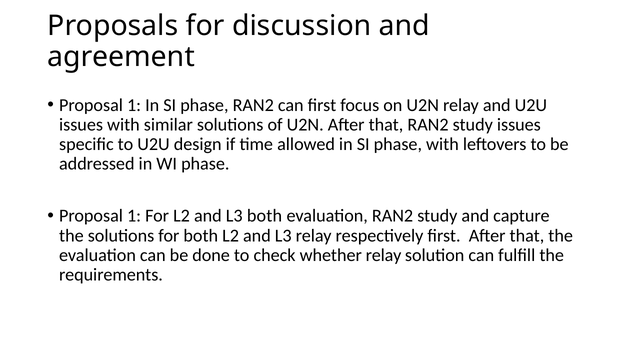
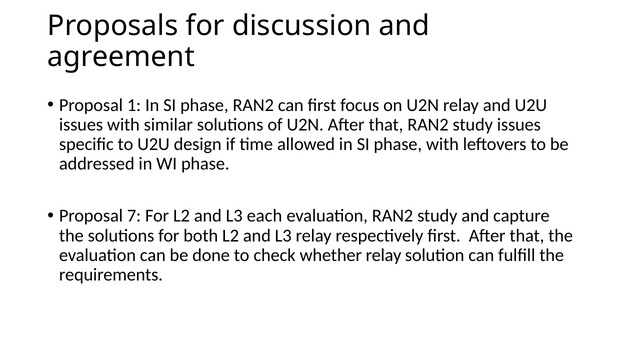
1 at (134, 216): 1 -> 7
L3 both: both -> each
